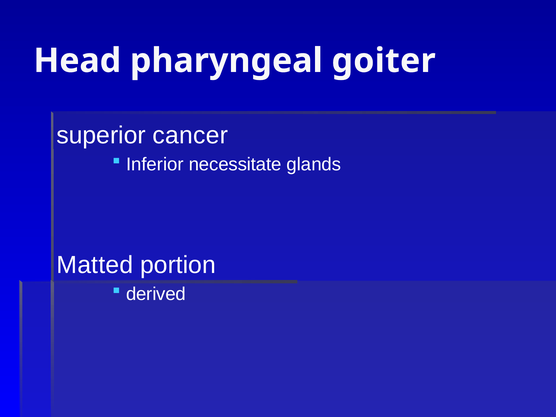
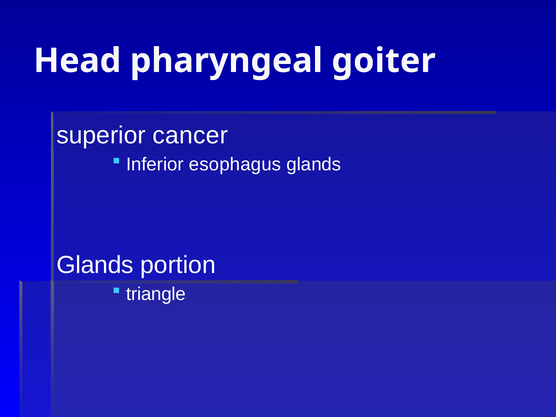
necessitate: necessitate -> esophagus
Matted at (95, 265): Matted -> Glands
derived: derived -> triangle
